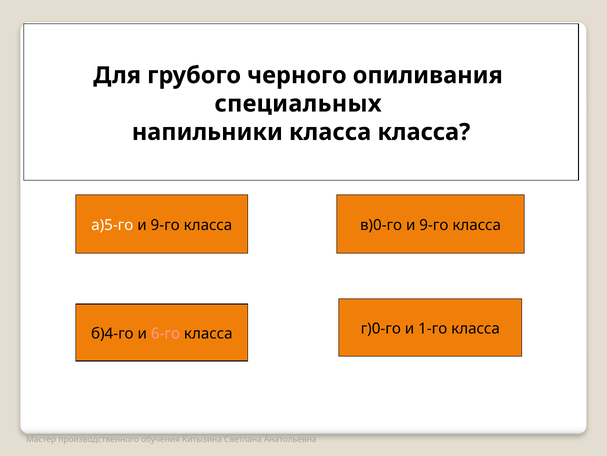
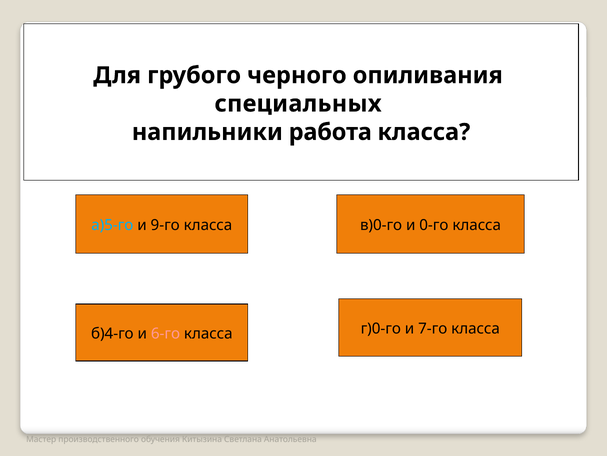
напильники класса: класса -> работа
а)5-го colour: white -> light blue
в)0-го и 9-го: 9-го -> 0-го
1-го: 1-го -> 7-го
